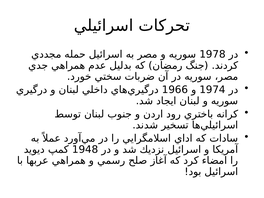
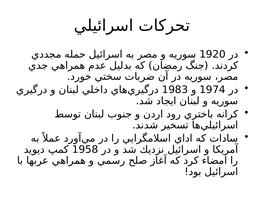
1978: 1978 -> 1920
1966: 1966 -> 1983
1948: 1948 -> 1958
